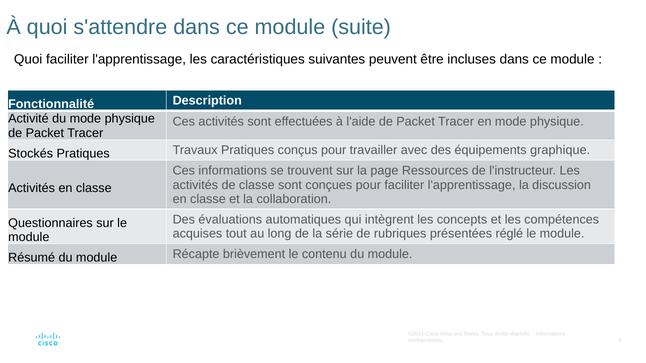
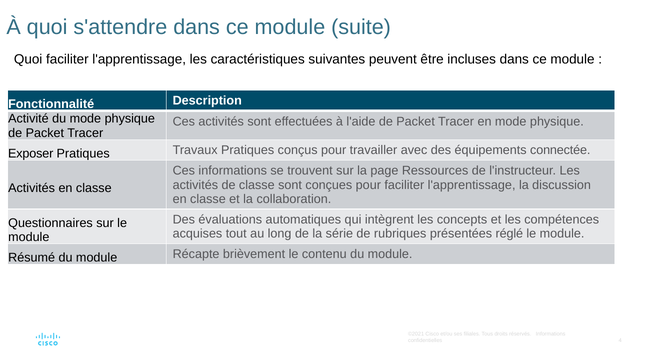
Stockés: Stockés -> Exposer
graphique: graphique -> connectée
